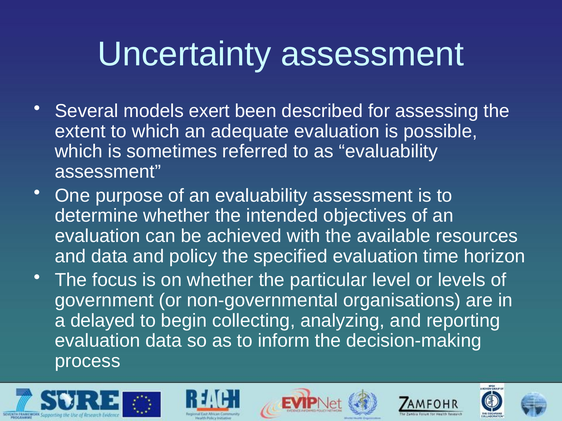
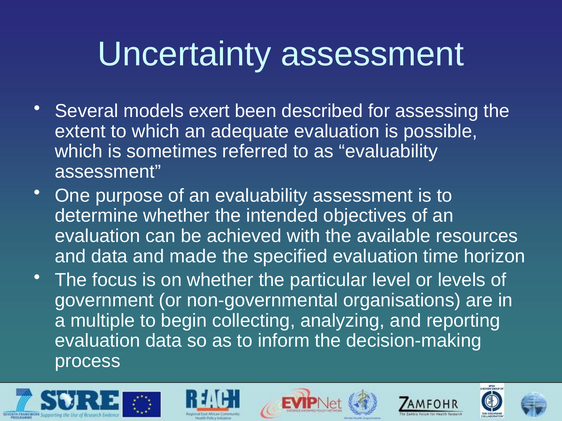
policy: policy -> made
delayed: delayed -> multiple
